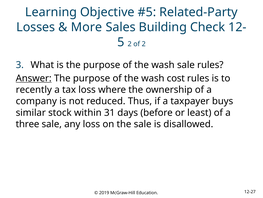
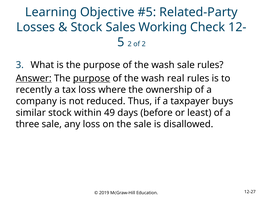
More at (86, 27): More -> Stock
Building: Building -> Working
purpose at (92, 78) underline: none -> present
cost: cost -> real
31: 31 -> 49
